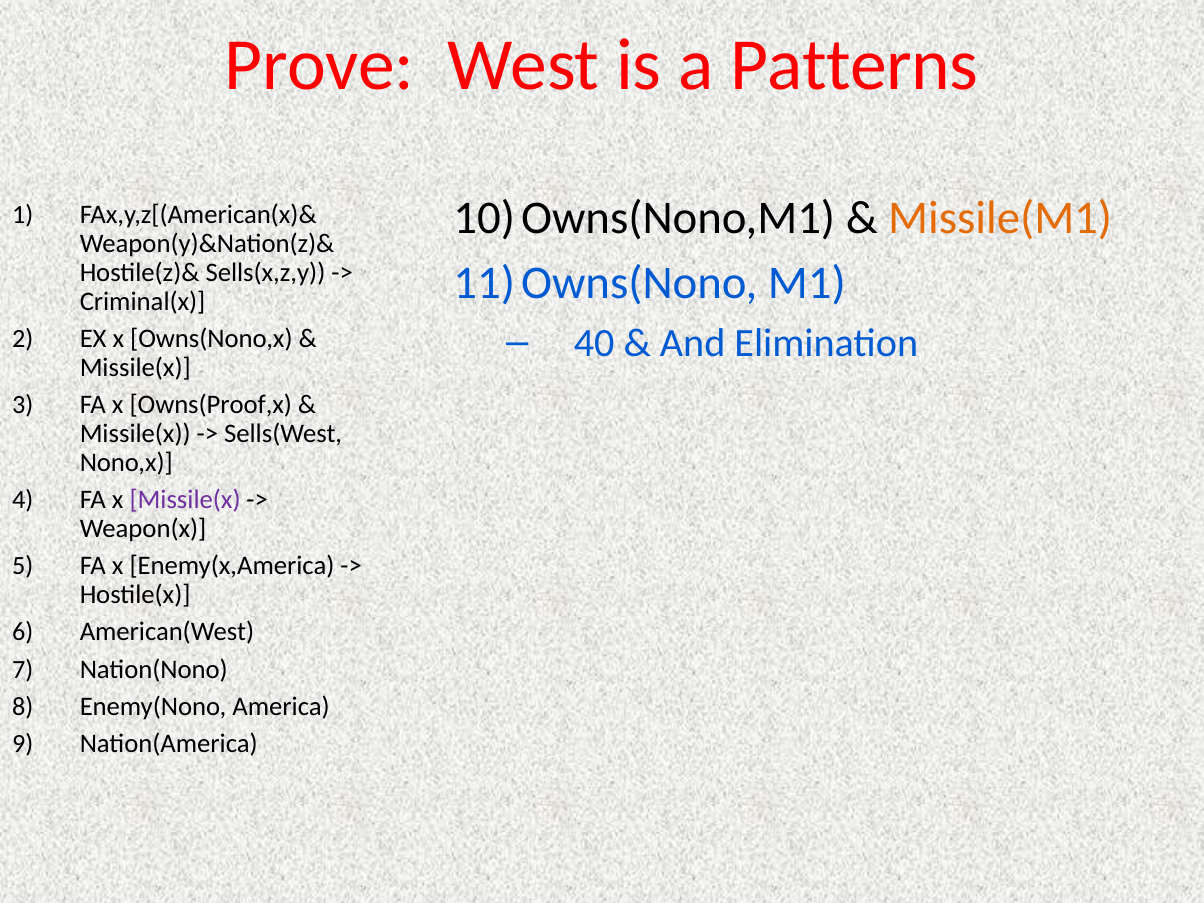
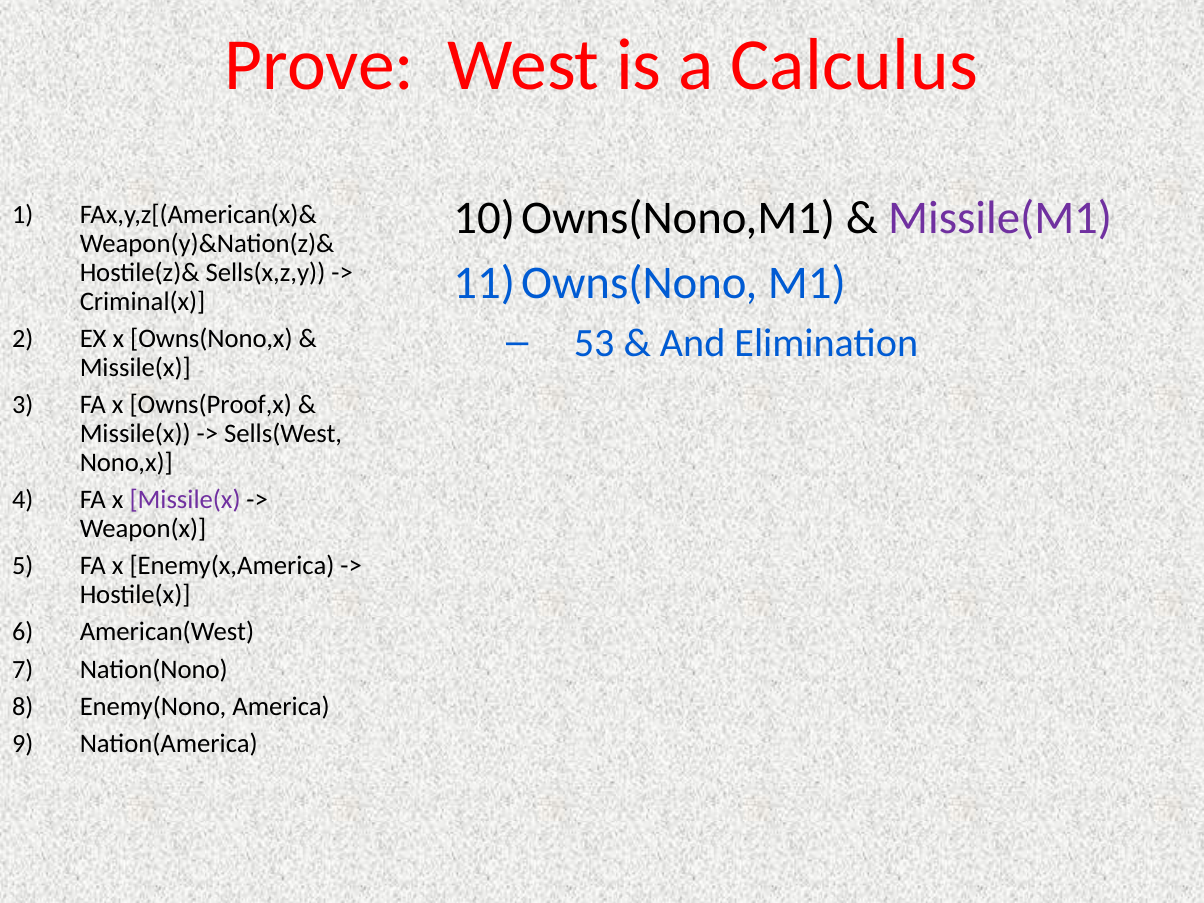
Patterns: Patterns -> Calculus
Missile(M1 colour: orange -> purple
40: 40 -> 53
